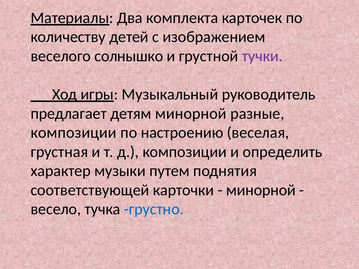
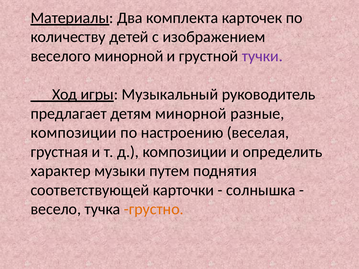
веселого солнышко: солнышко -> минорной
минорной at (261, 190): минорной -> солнышка
грустно colour: blue -> orange
